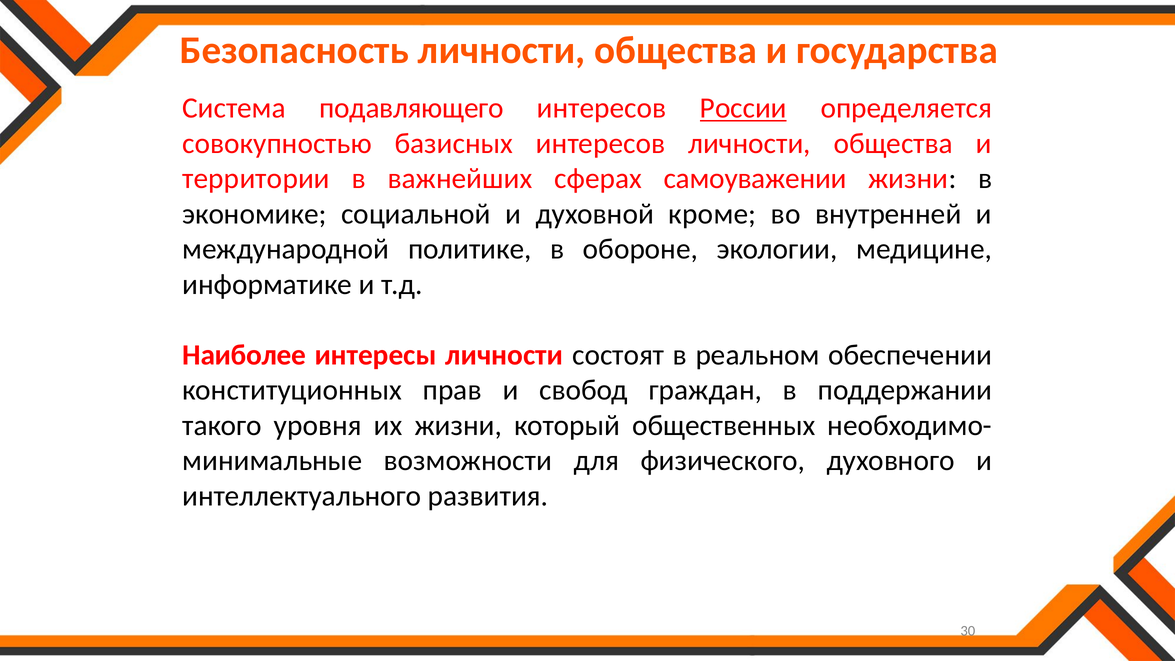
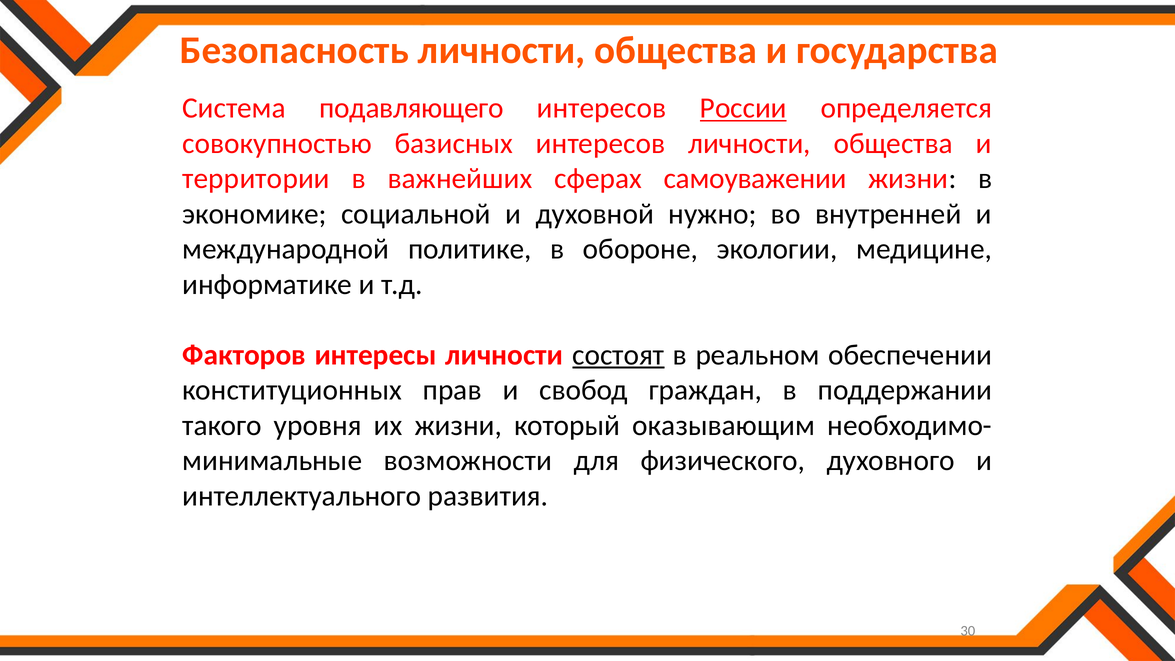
кроме: кроме -> нужно
Наиболее: Наиболее -> Факторов
состоят underline: none -> present
общественных: общественных -> оказывающим
